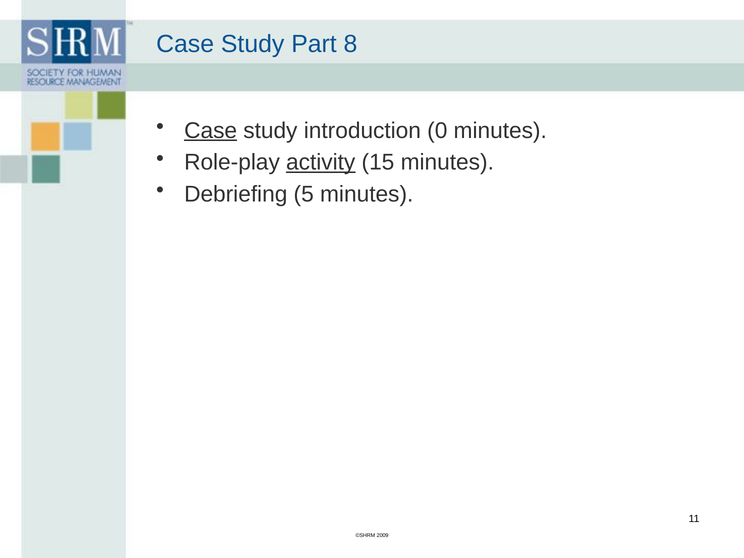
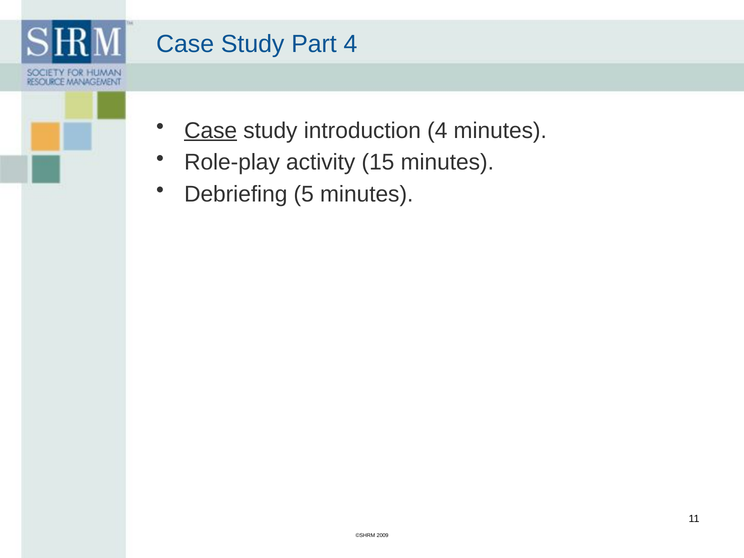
Part 8: 8 -> 4
introduction 0: 0 -> 4
activity underline: present -> none
